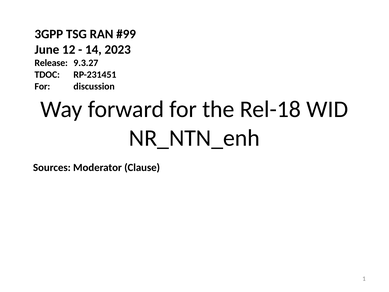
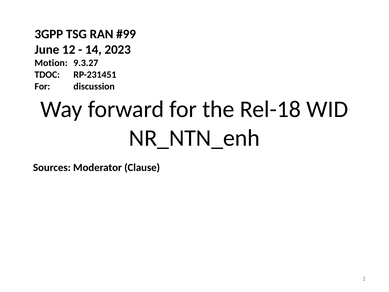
Release: Release -> Motion
